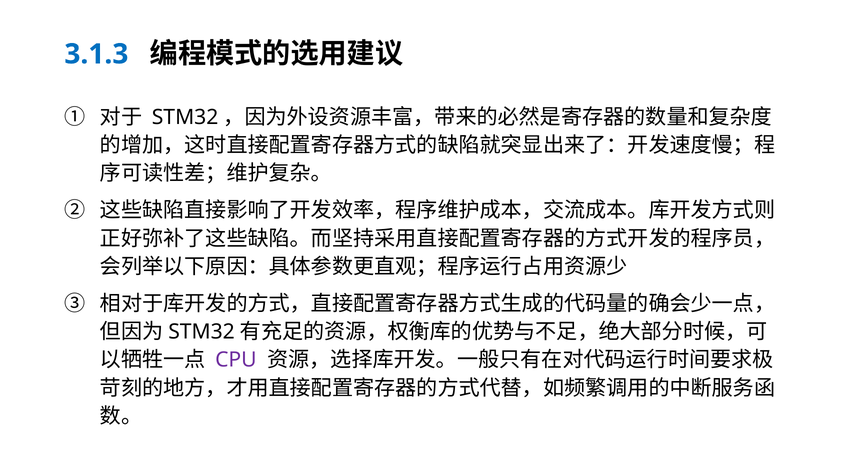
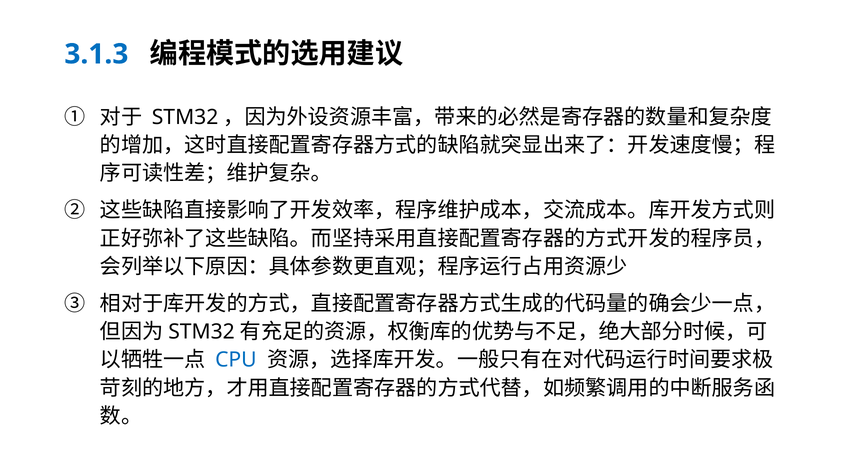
CPU colour: purple -> blue
